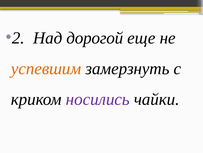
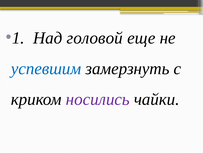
2: 2 -> 1
дорогой: дорогой -> головой
успевшим colour: orange -> blue
